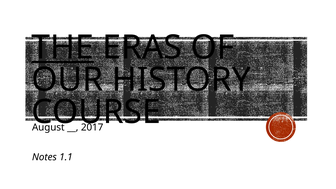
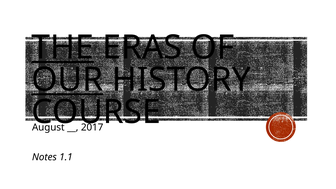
OUR underline: none -> present
